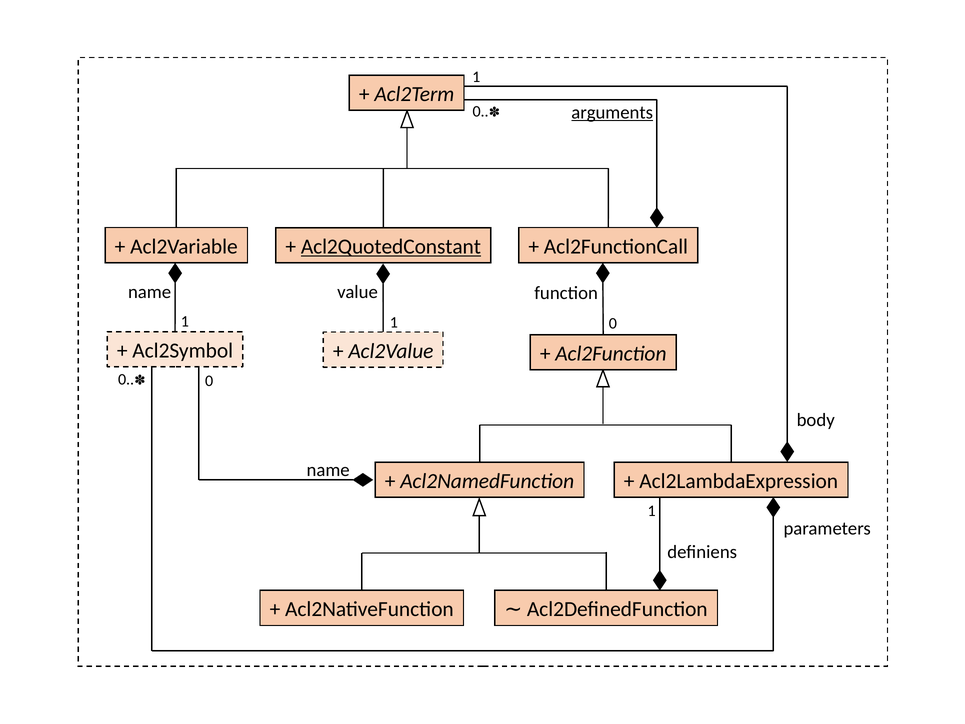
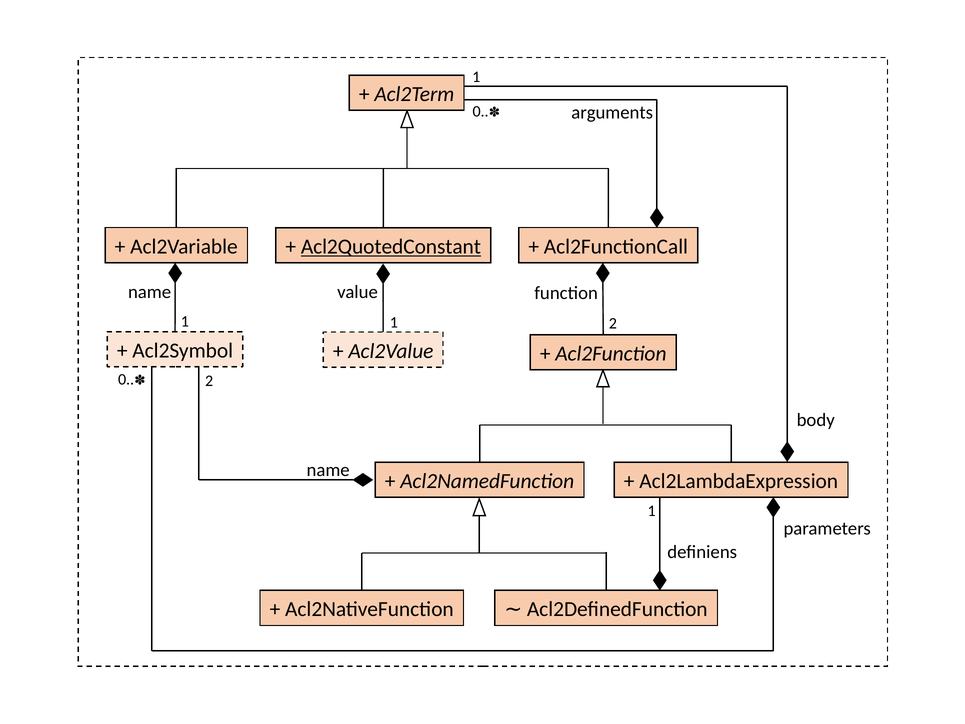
arguments underline: present -> none
1 0: 0 -> 2
0..✽ 0: 0 -> 2
